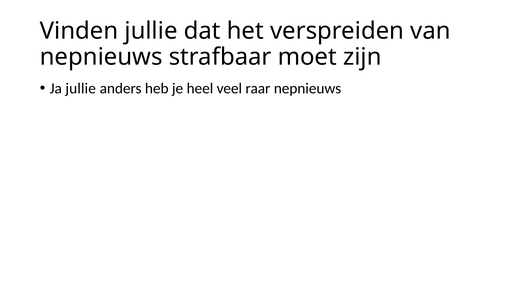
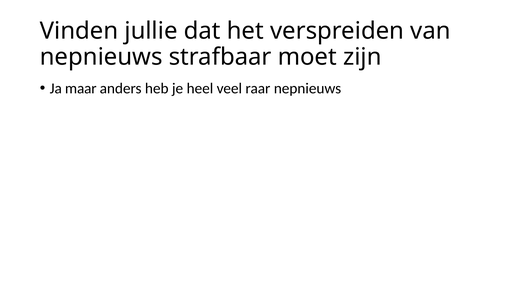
Ja jullie: jullie -> maar
